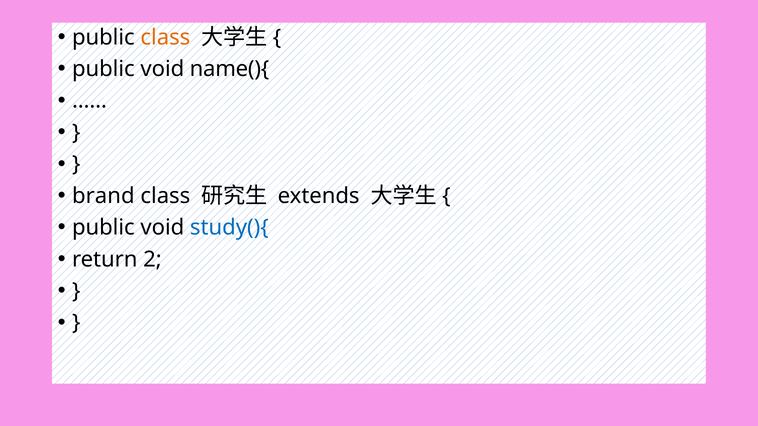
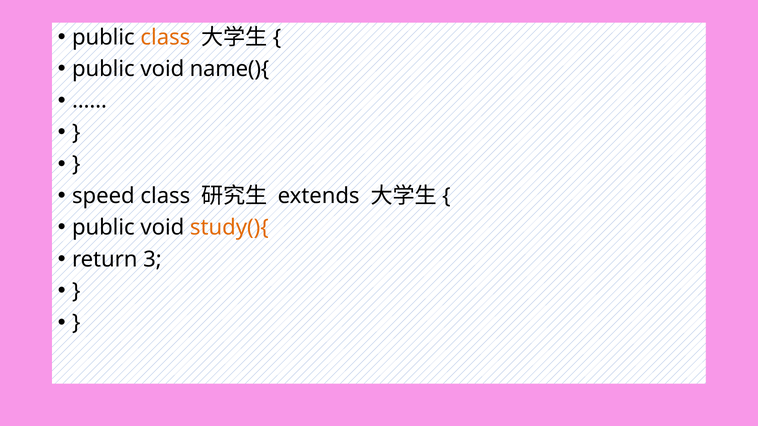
brand: brand -> speed
study(){ colour: blue -> orange
2: 2 -> 3
